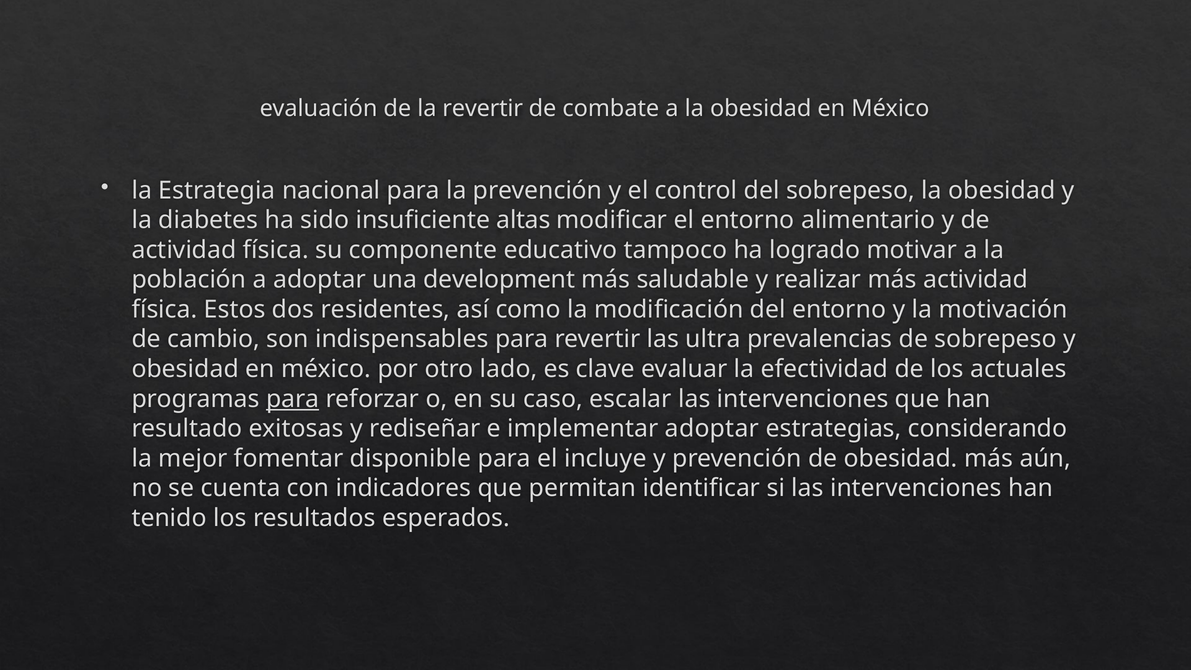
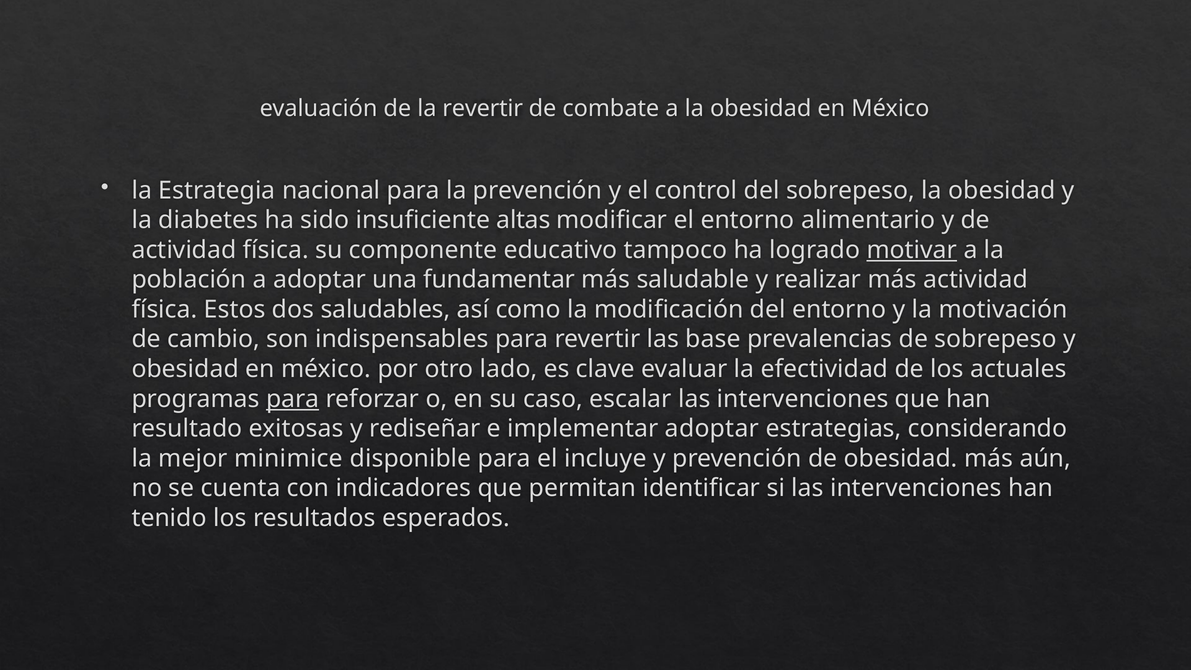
motivar underline: none -> present
development: development -> fundamentar
residentes: residentes -> saludables
ultra: ultra -> base
fomentar: fomentar -> minimice
